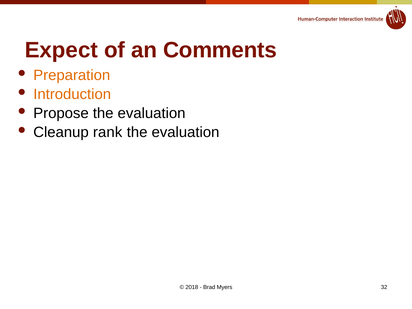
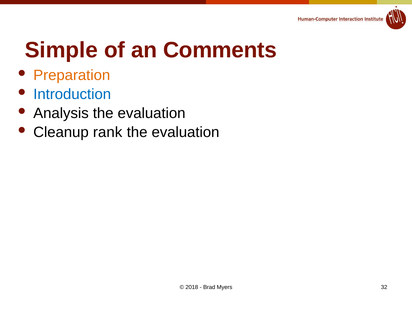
Expect: Expect -> Simple
Introduction colour: orange -> blue
Propose: Propose -> Analysis
